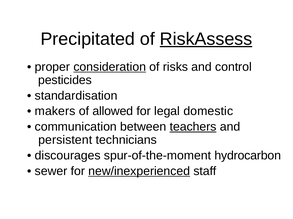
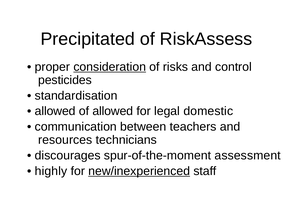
RiskAssess underline: present -> none
makers at (55, 112): makers -> allowed
teachers underline: present -> none
persistent: persistent -> resources
hydrocarbon: hydrocarbon -> assessment
sewer: sewer -> highly
